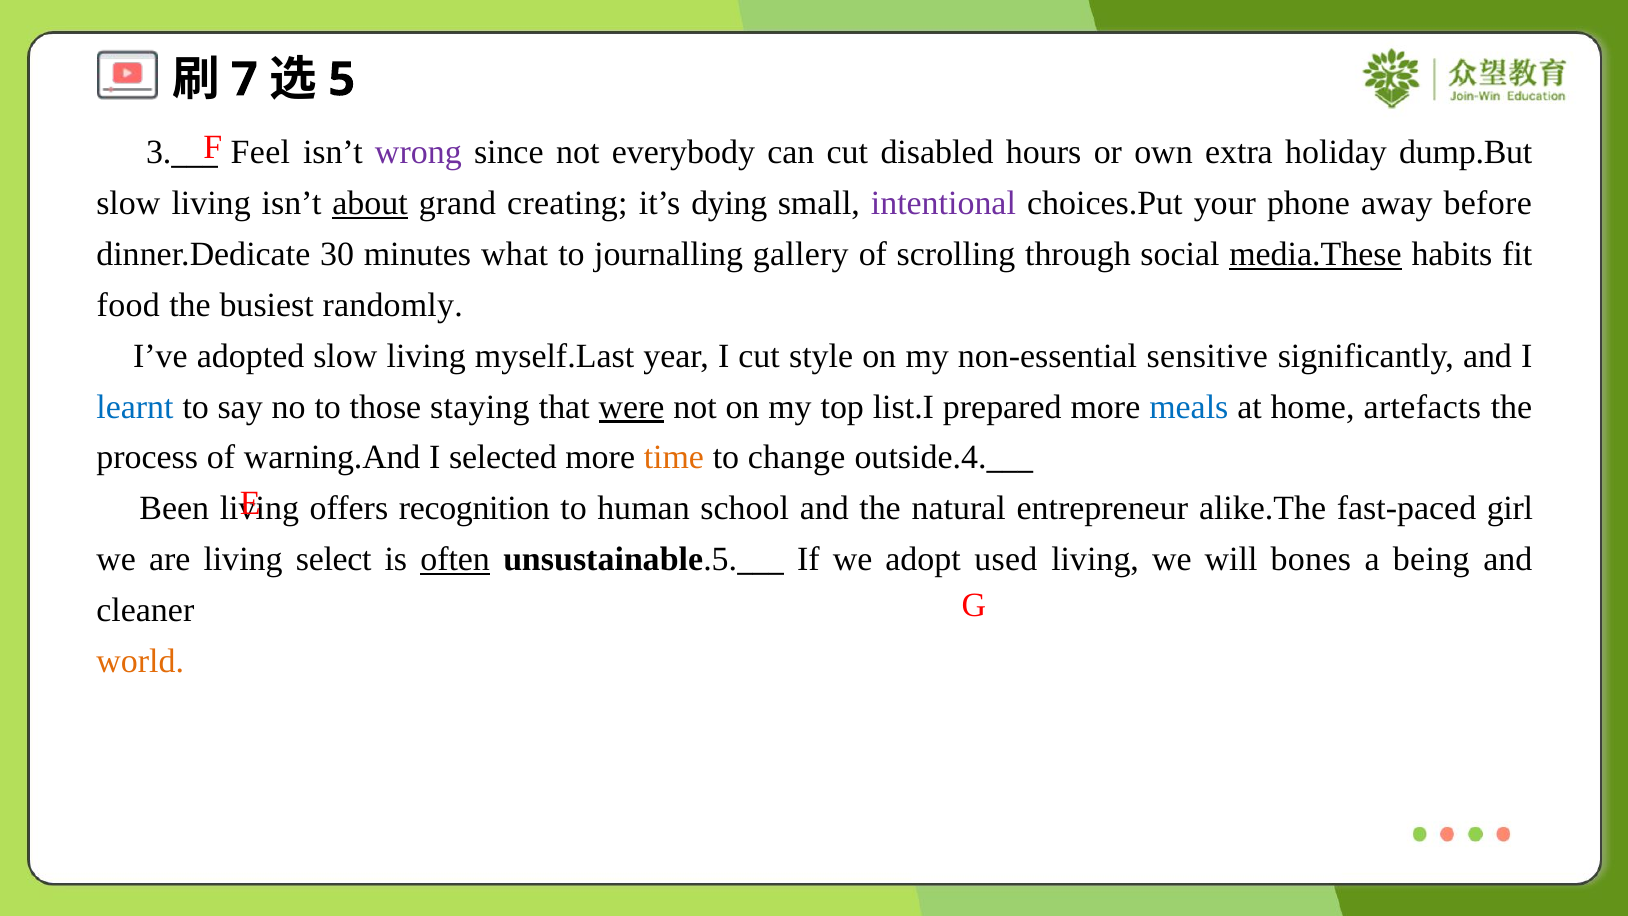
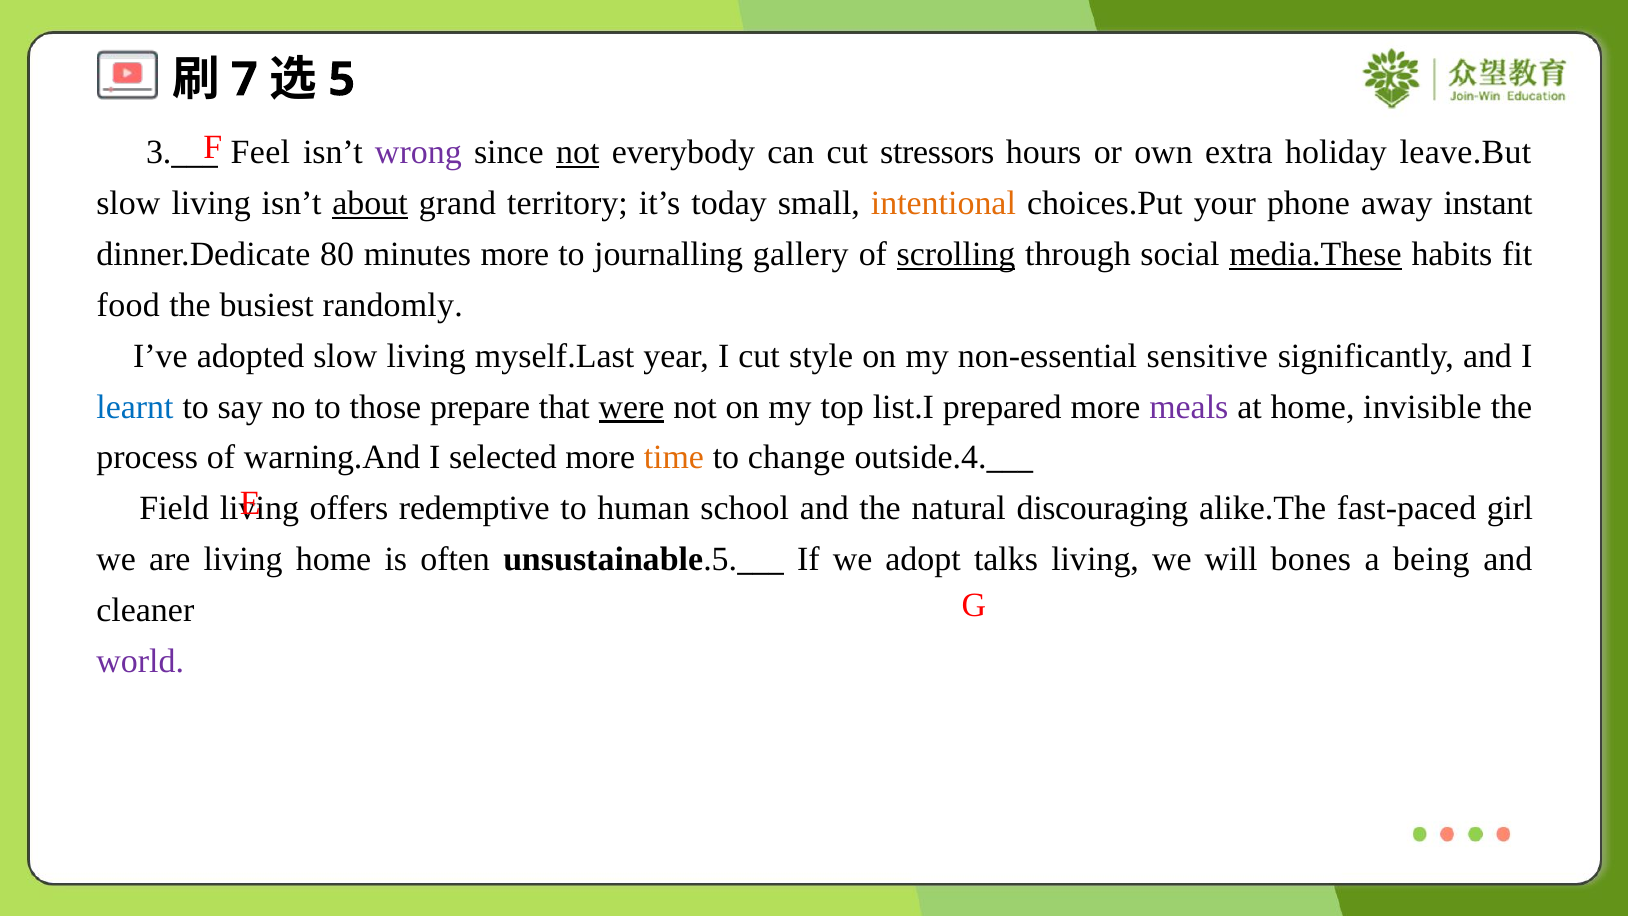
not at (578, 152) underline: none -> present
disabled: disabled -> stressors
dump.But: dump.But -> leave.But
creating: creating -> territory
dying: dying -> today
intentional colour: purple -> orange
before: before -> instant
30: 30 -> 80
minutes what: what -> more
scrolling underline: none -> present
staying: staying -> prepare
meals colour: blue -> purple
artefacts: artefacts -> invisible
Been: Been -> Field
recognition: recognition -> redemptive
entrepreneur: entrepreneur -> discouraging
living select: select -> home
often underline: present -> none
used: used -> talks
world colour: orange -> purple
